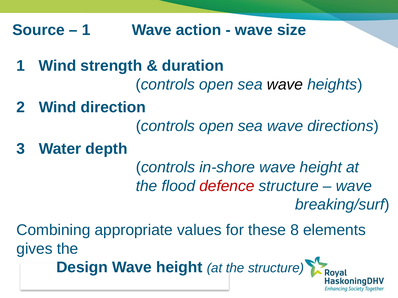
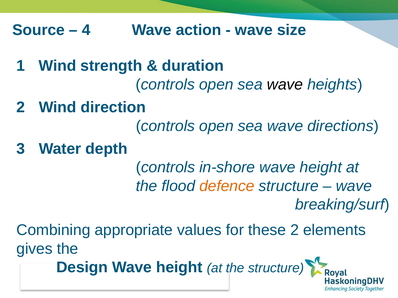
1 at (86, 30): 1 -> 4
defence colour: red -> orange
these 8: 8 -> 2
